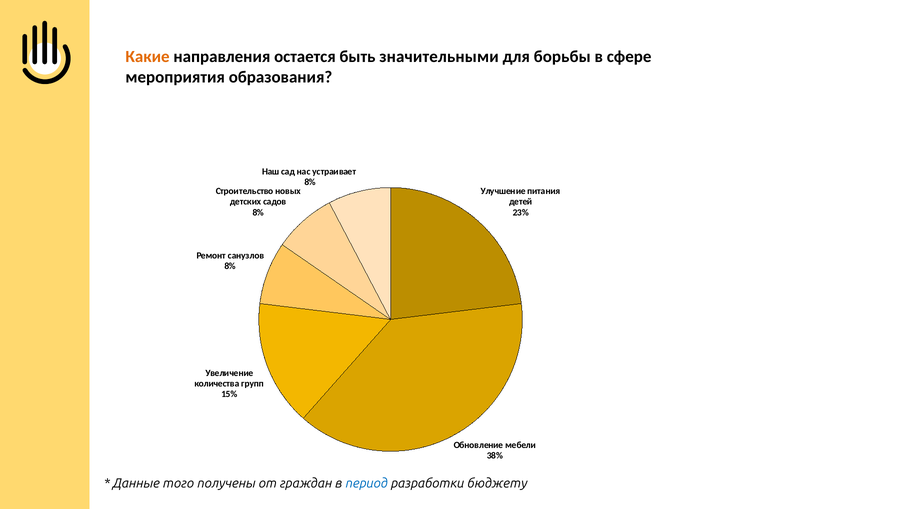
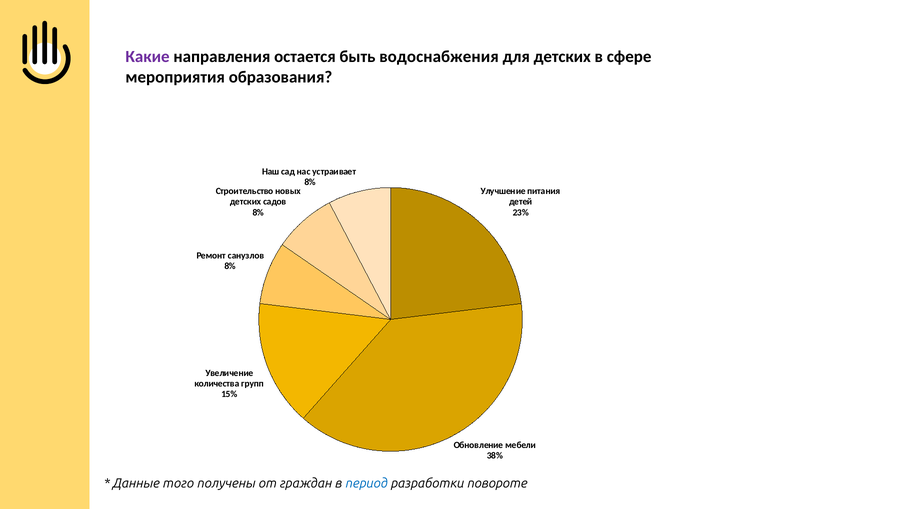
Какие colour: orange -> purple
значительными: значительными -> водоснабжения
для борьбы: борьбы -> детских
бюджету: бюджету -> повороте
